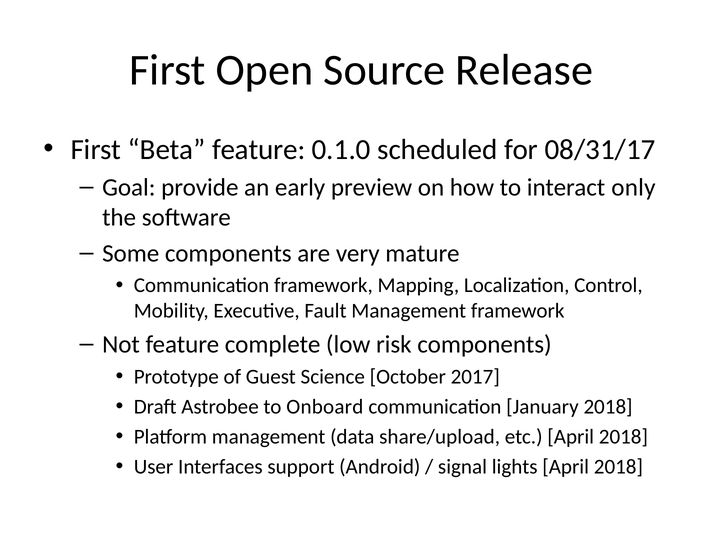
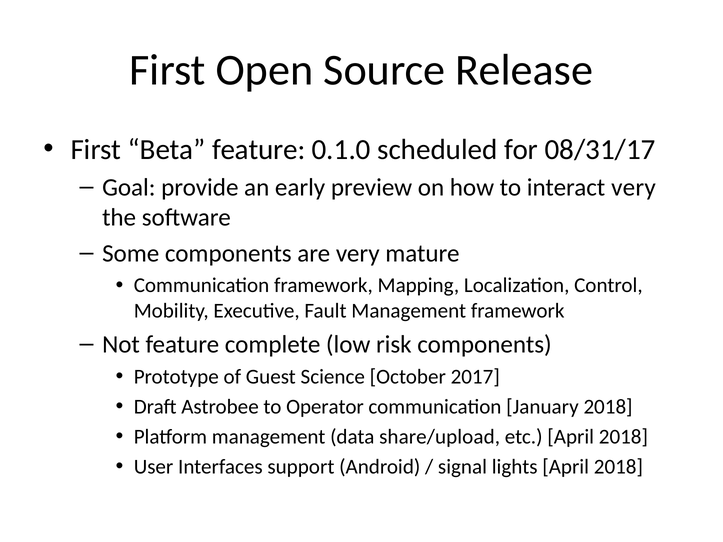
interact only: only -> very
Onboard: Onboard -> Operator
